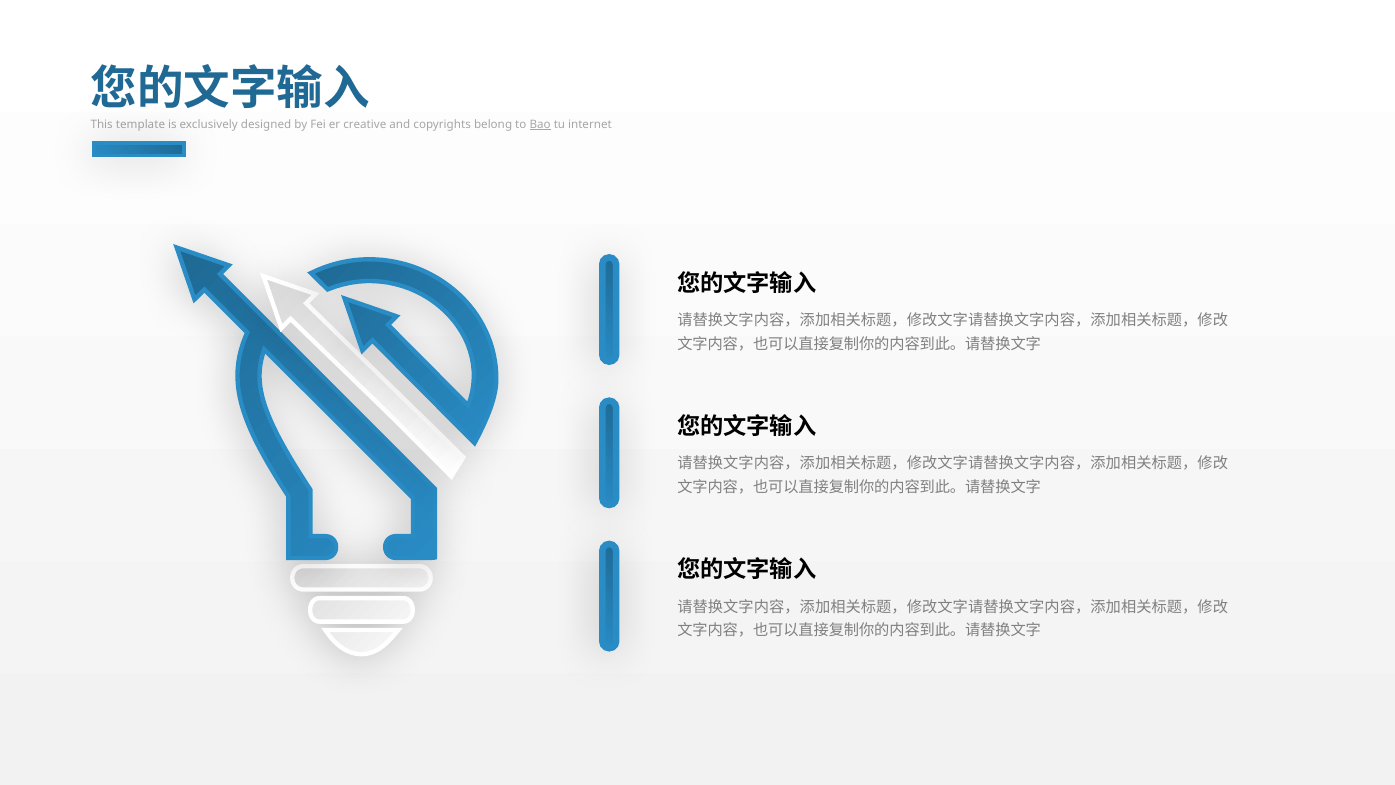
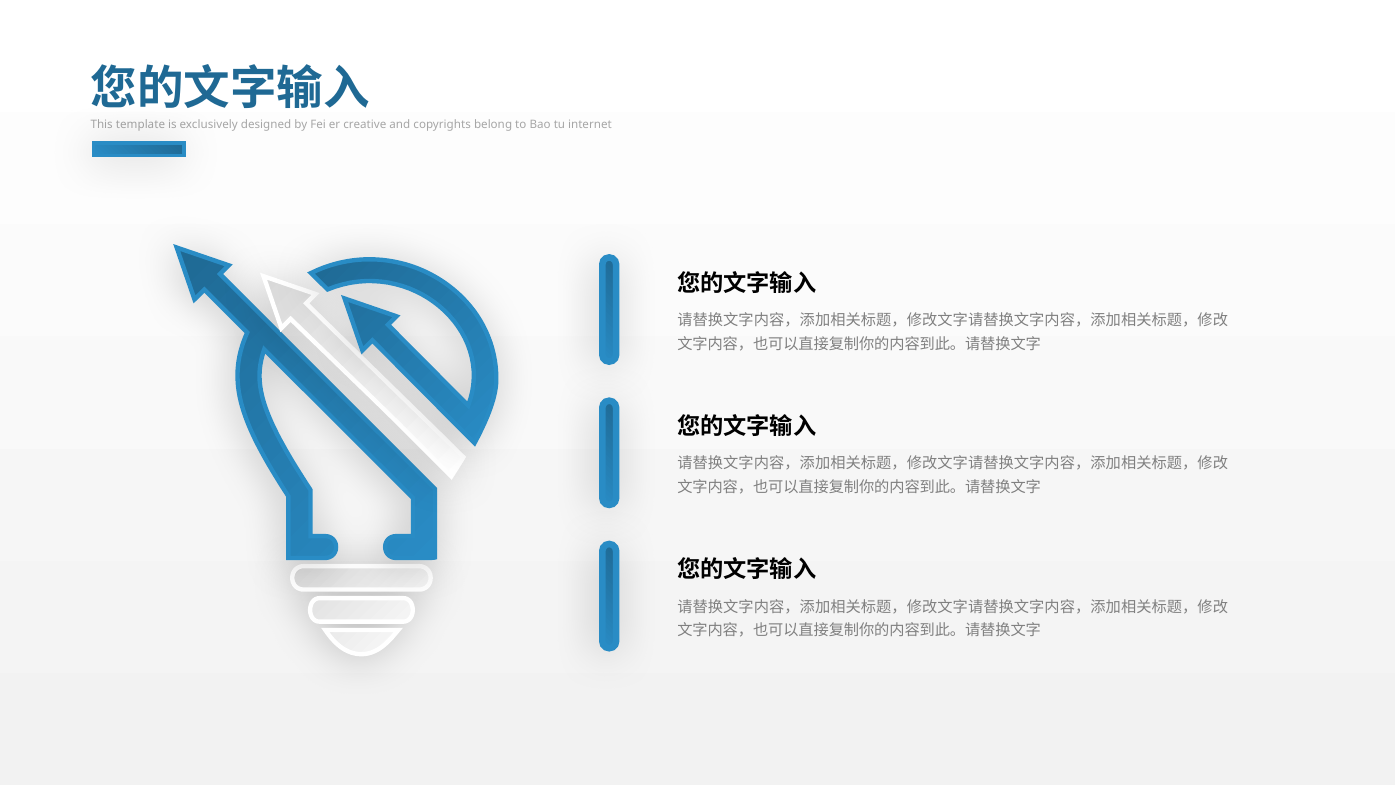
Bao underline: present -> none
